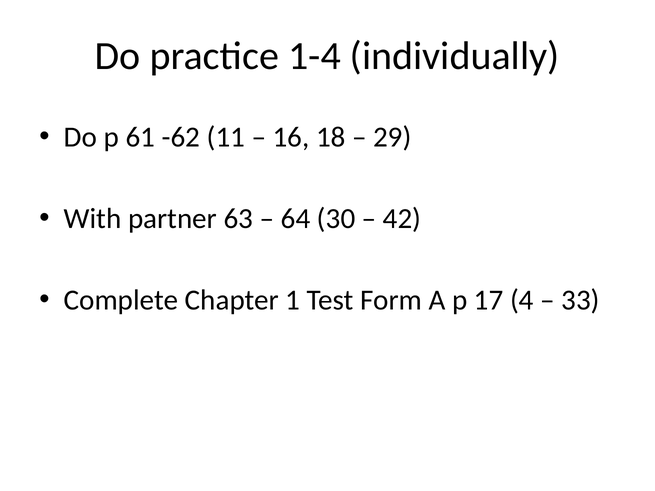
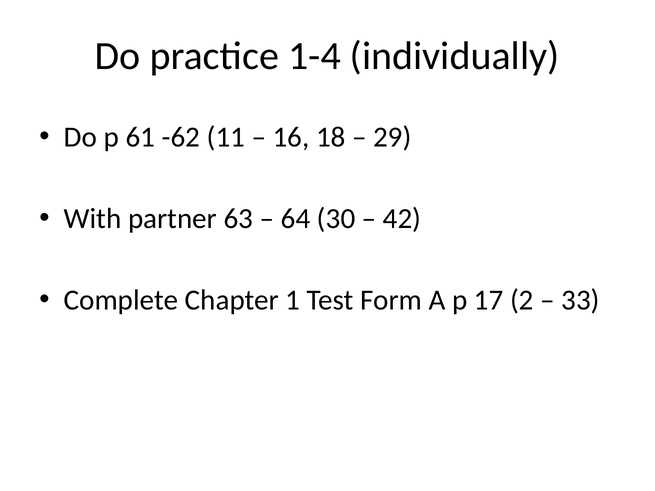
4: 4 -> 2
